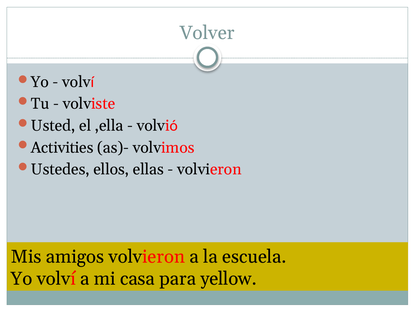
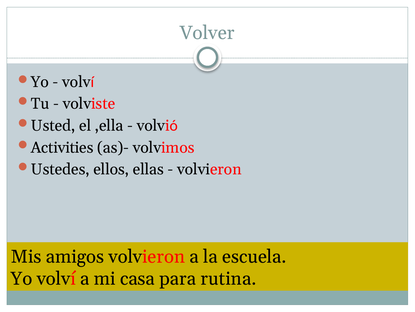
yellow: yellow -> rutina
